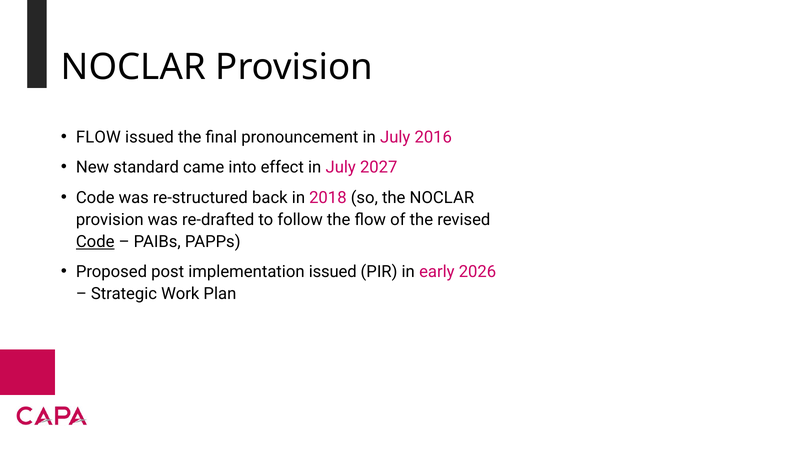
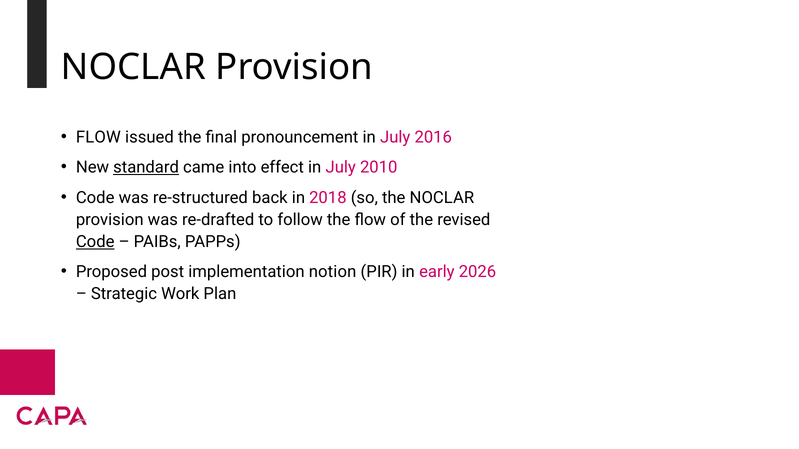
standard underline: none -> present
2027: 2027 -> 2010
implementation issued: issued -> notion
